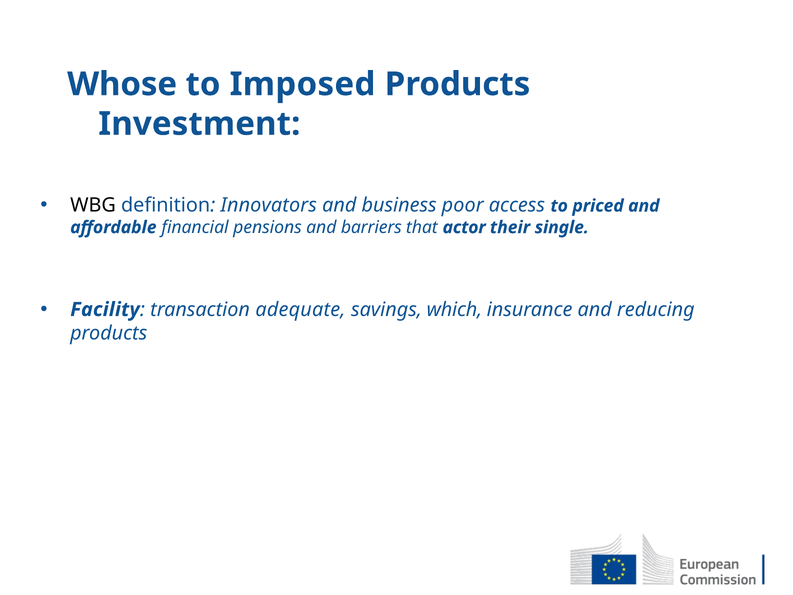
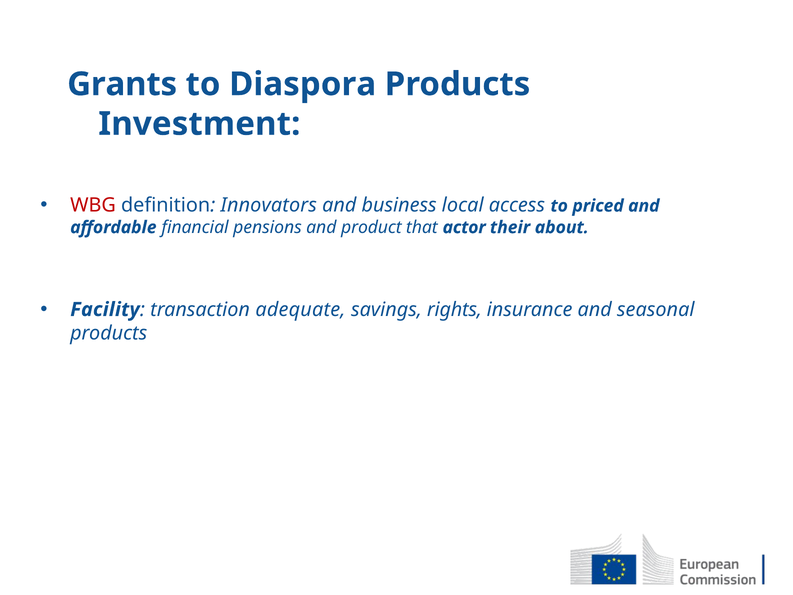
Whose: Whose -> Grants
Imposed: Imposed -> Diaspora
WBG colour: black -> red
poor: poor -> local
barriers: barriers -> product
single: single -> about
which: which -> rights
reducing: reducing -> seasonal
